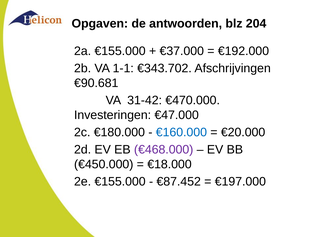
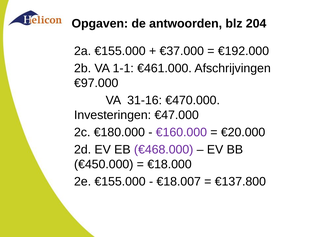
€343.702: €343.702 -> €461.000
€90.681: €90.681 -> €97.000
31-42: 31-42 -> 31-16
€160.000 colour: blue -> purple
€87.452: €87.452 -> €18.007
€197.000: €197.000 -> €137.800
